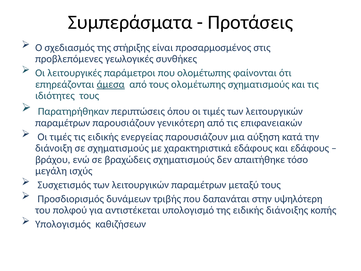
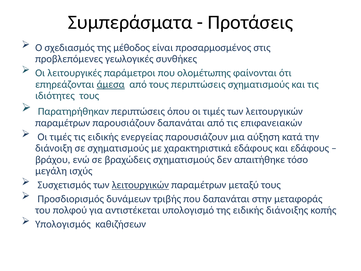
στήριξης: στήριξης -> μέθοδος
τους ολομέτωπης: ολομέτωπης -> περιπτώσεις
παρουσιάζουν γενικότερη: γενικότερη -> δαπανάται
λειτουργικών at (140, 185) underline: none -> present
υψηλότερη: υψηλότερη -> μεταφοράς
